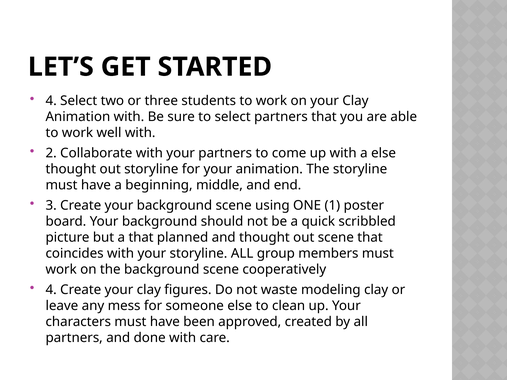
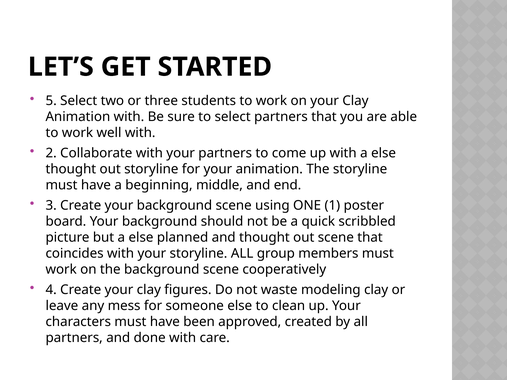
4 at (51, 101): 4 -> 5
but a that: that -> else
